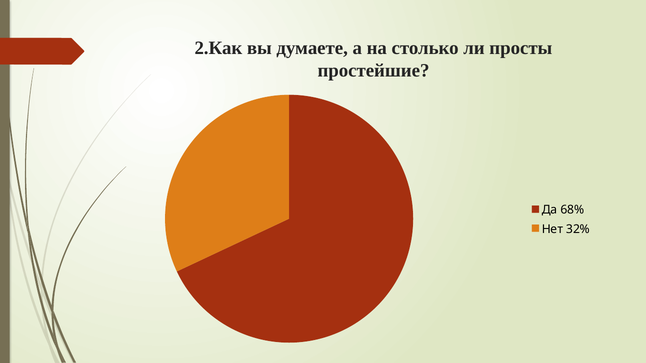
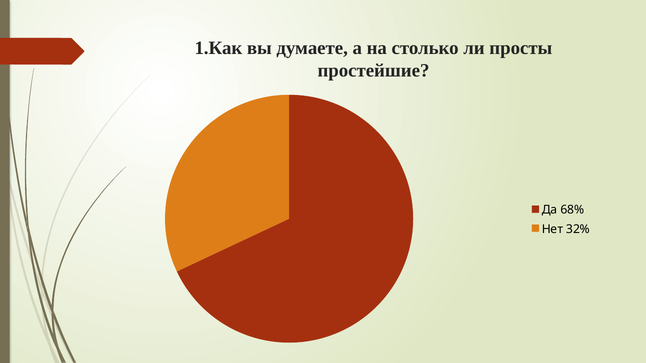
2.Как: 2.Как -> 1.Как
